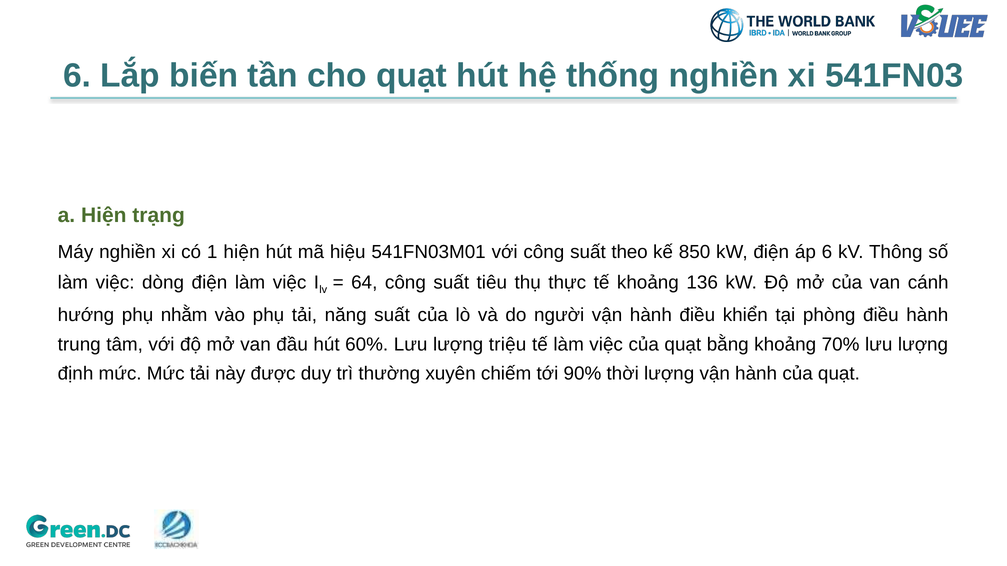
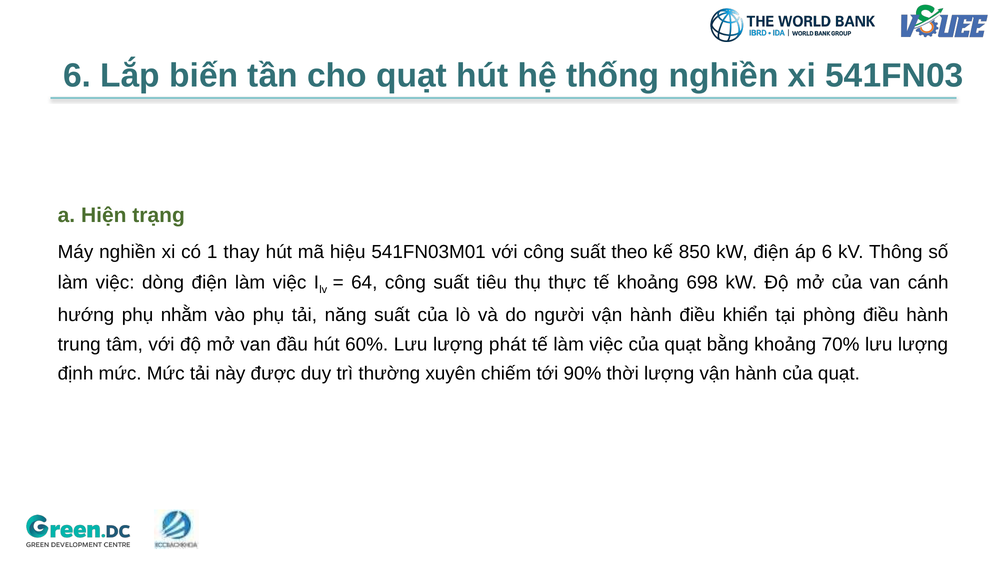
1 hiện: hiện -> thay
136: 136 -> 698
triệu: triệu -> phát
